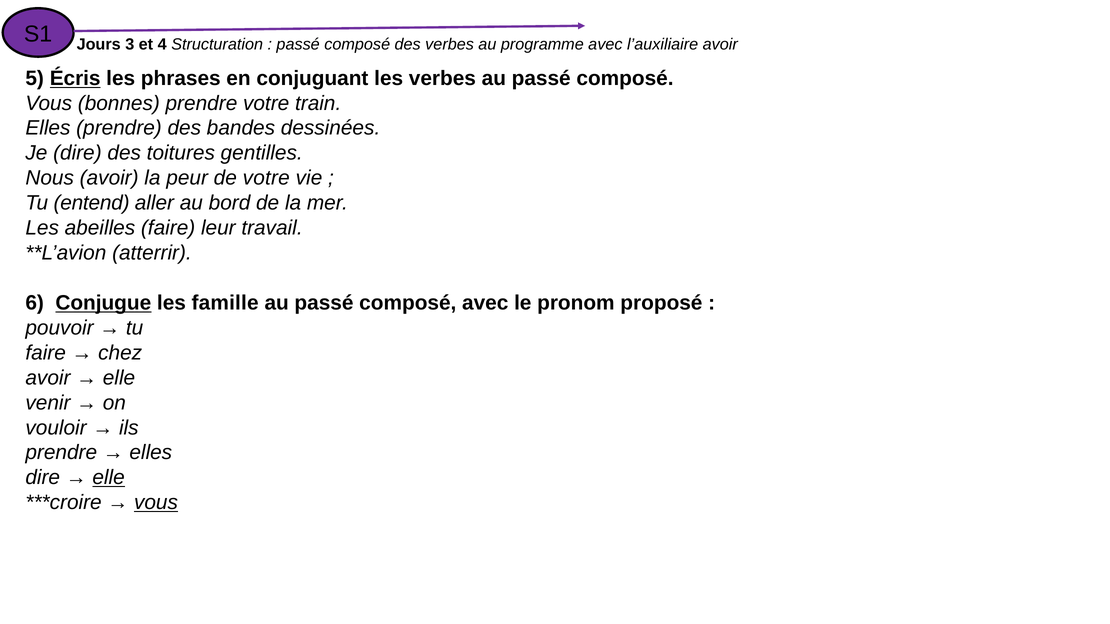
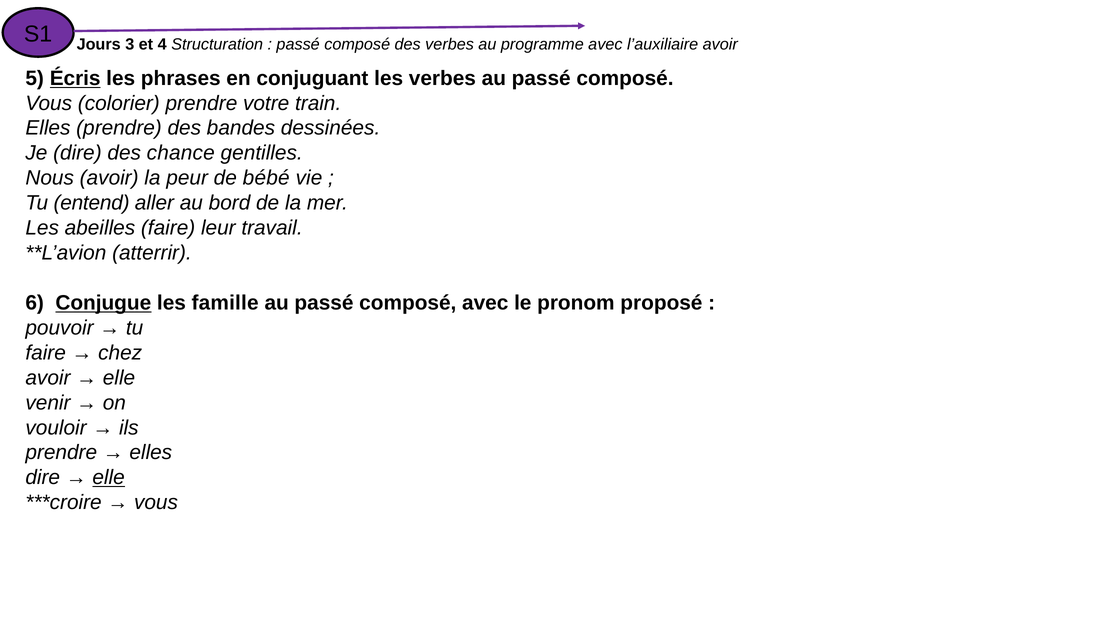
bonnes: bonnes -> colorier
toitures: toitures -> chance
de votre: votre -> bébé
vous at (156, 503) underline: present -> none
